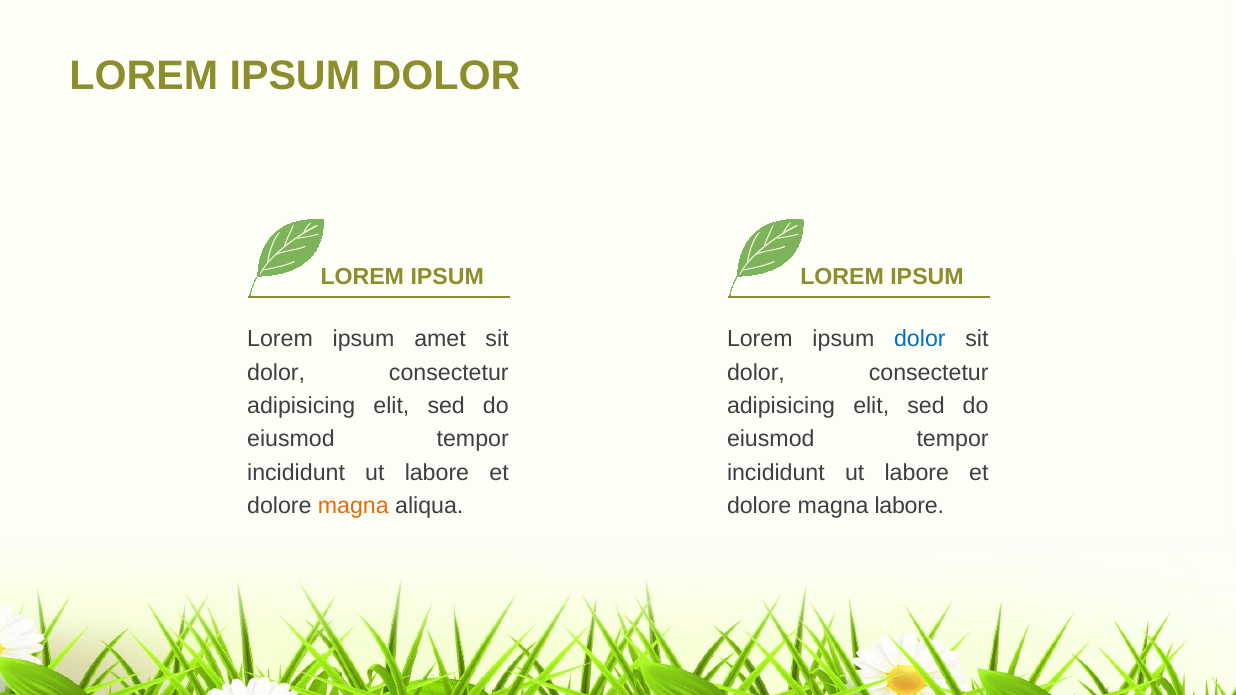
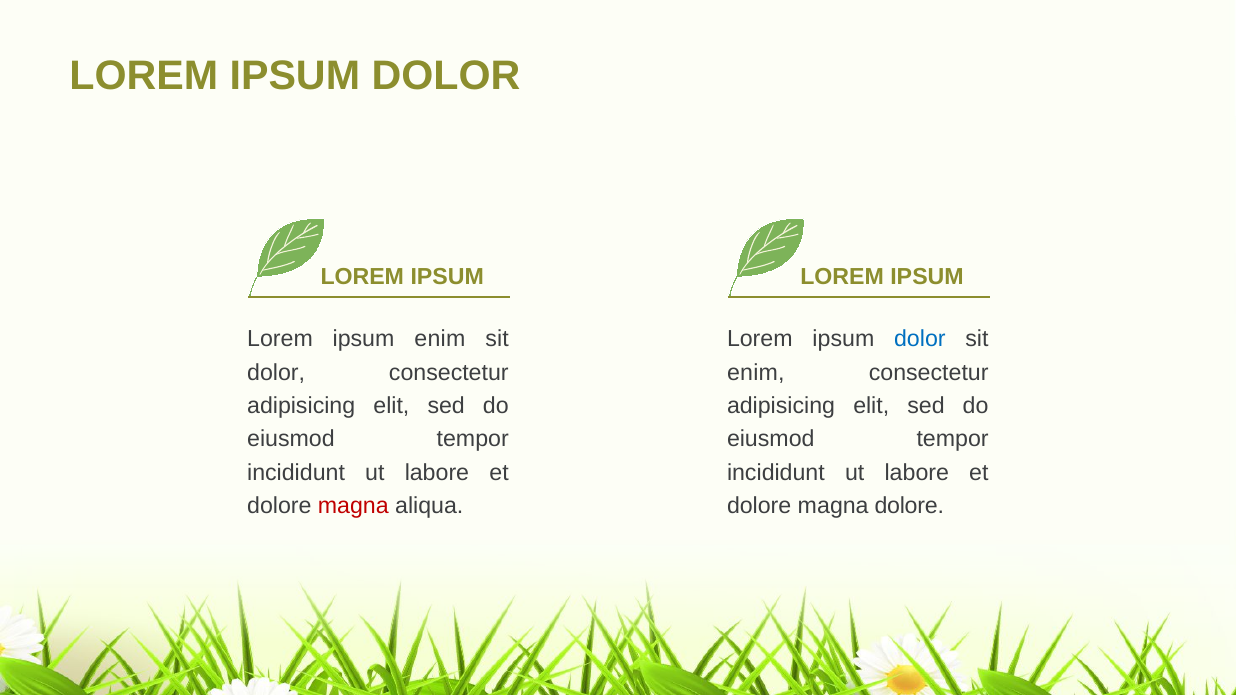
ipsum amet: amet -> enim
dolor at (756, 373): dolor -> enim
magna at (353, 506) colour: orange -> red
magna labore: labore -> dolore
